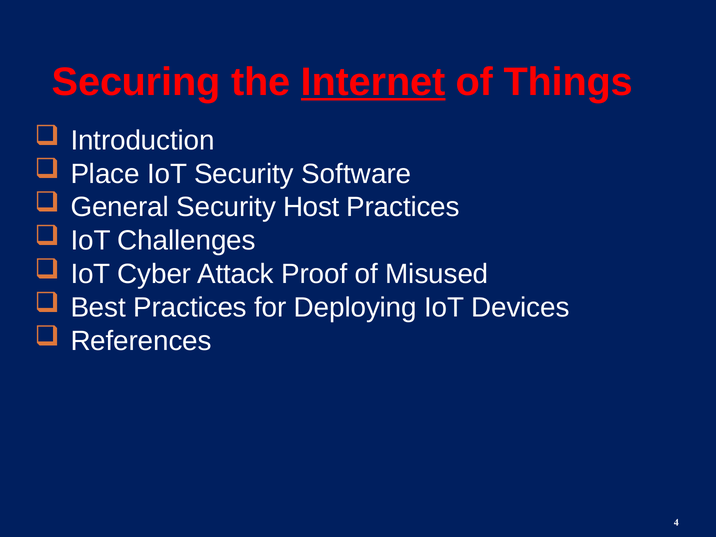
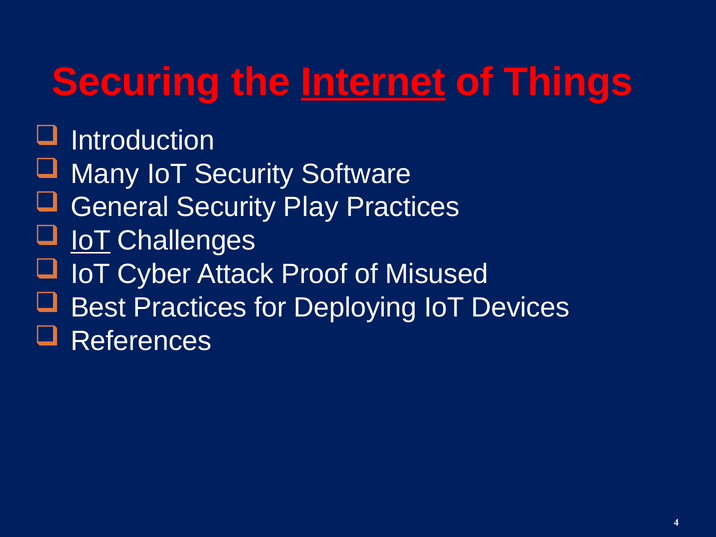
Place: Place -> Many
Host: Host -> Play
IoT at (91, 241) underline: none -> present
